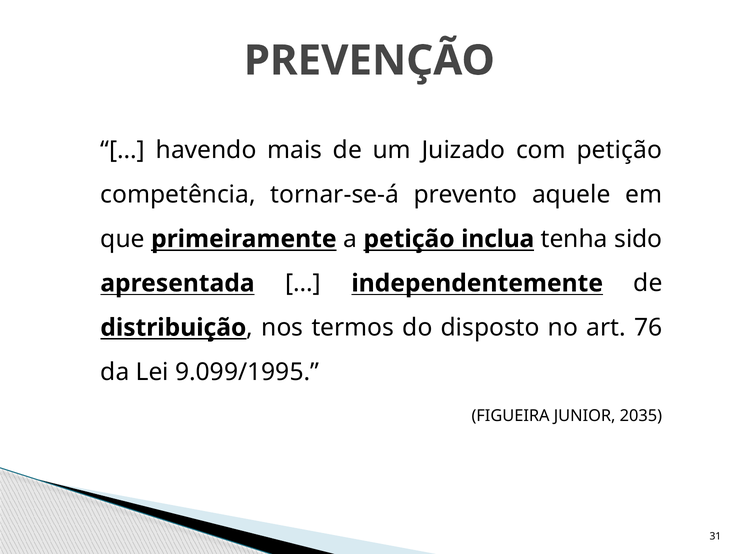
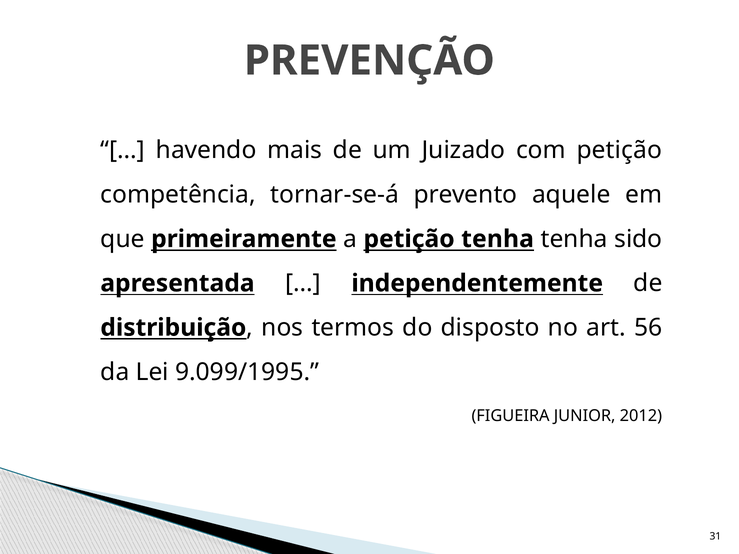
petição inclua: inclua -> tenha
76: 76 -> 56
2035: 2035 -> 2012
